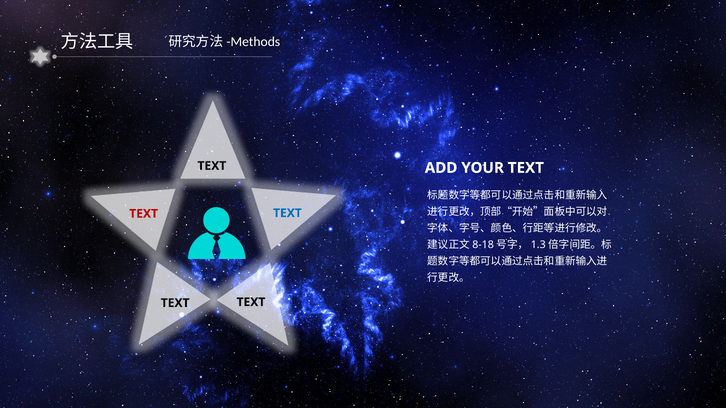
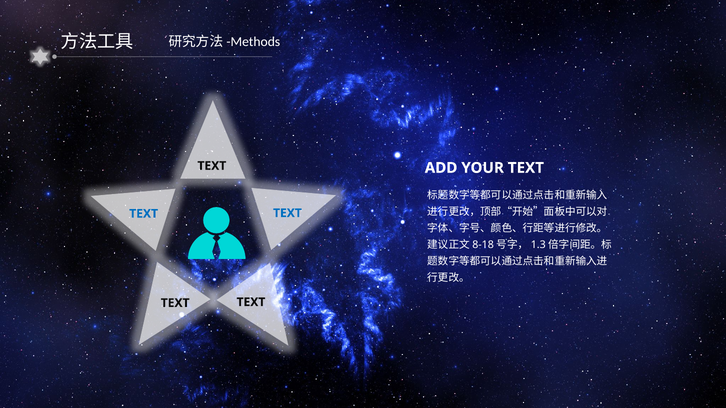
TEXT at (144, 214) colour: red -> blue
